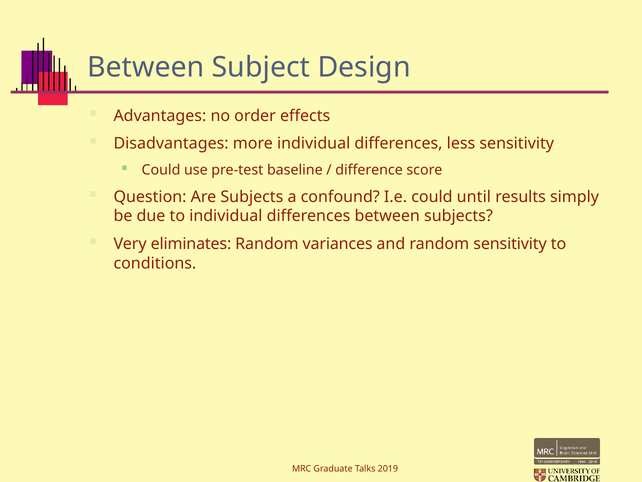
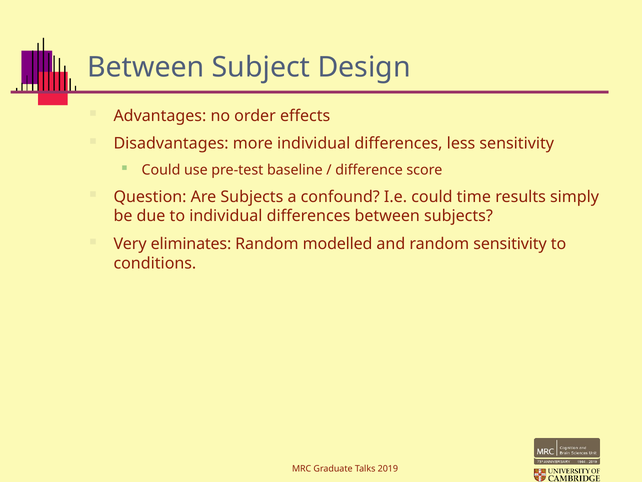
until: until -> time
variances: variances -> modelled
